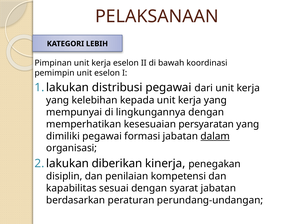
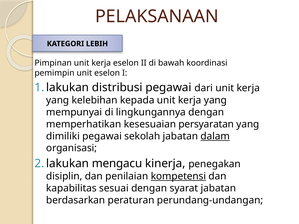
formasi: formasi -> sekolah
diberikan: diberikan -> mengacu
kompetensi underline: none -> present
